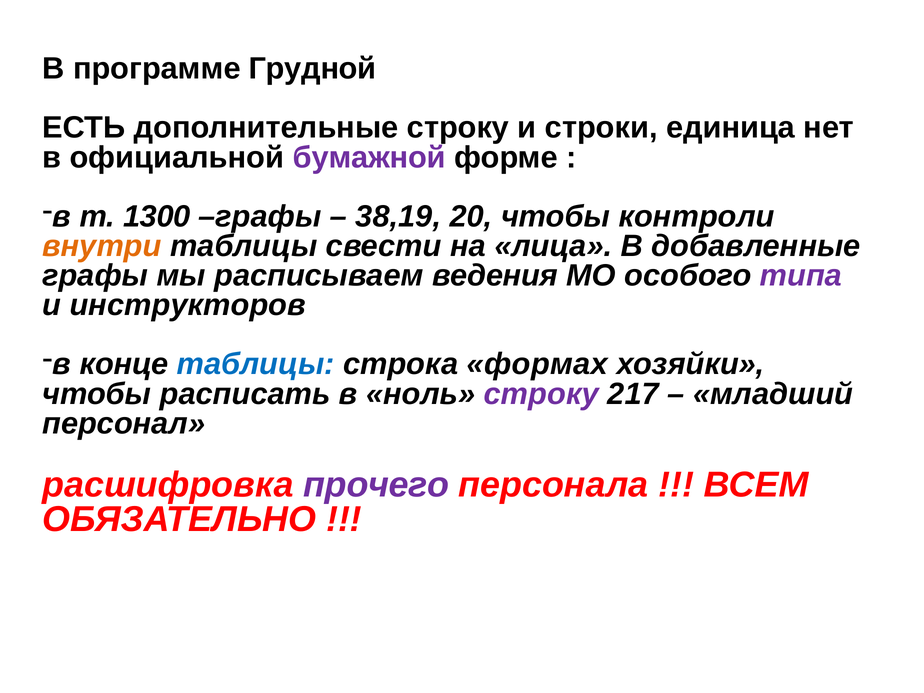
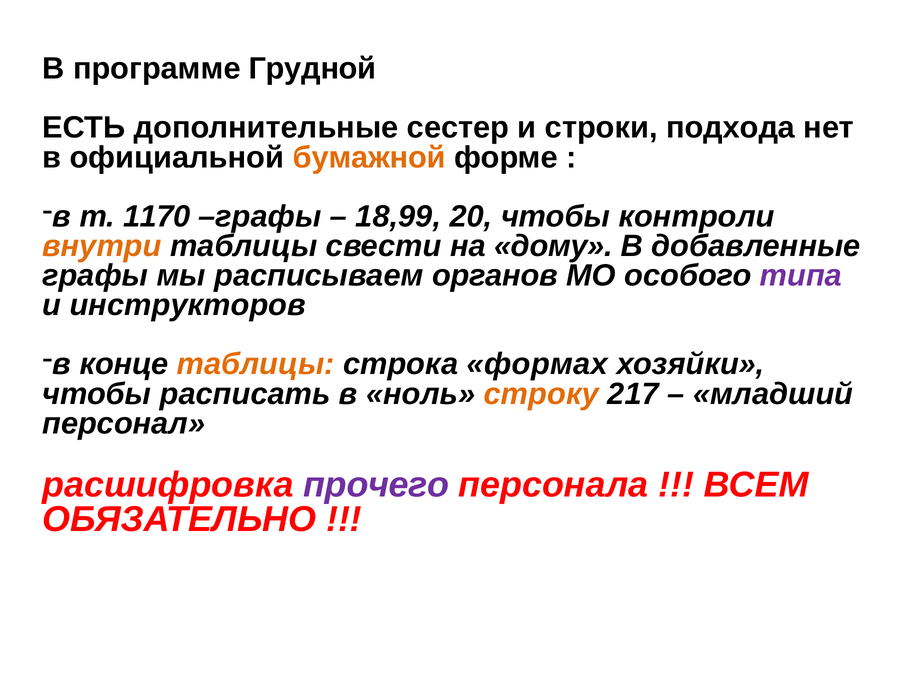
дополнительные строку: строку -> сестер
единица: единица -> подхода
бумажной colour: purple -> orange
1300: 1300 -> 1170
38,19: 38,19 -> 18,99
лица: лица -> дому
ведения: ведения -> органов
таблицы at (256, 364) colour: blue -> orange
строку at (541, 394) colour: purple -> orange
